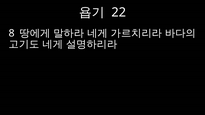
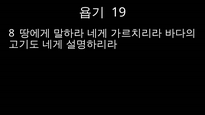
22: 22 -> 19
